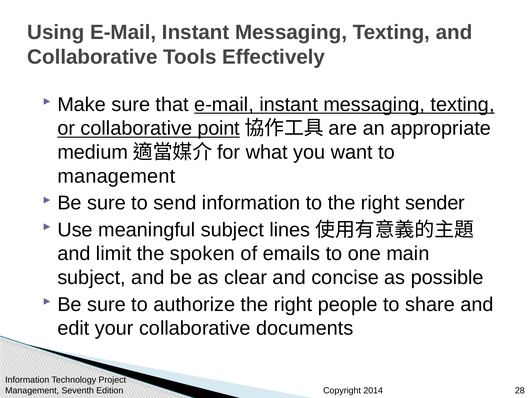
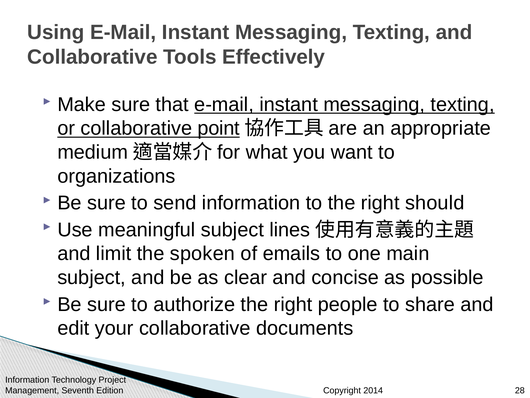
management at (116, 176): management -> organizations
sender: sender -> should
